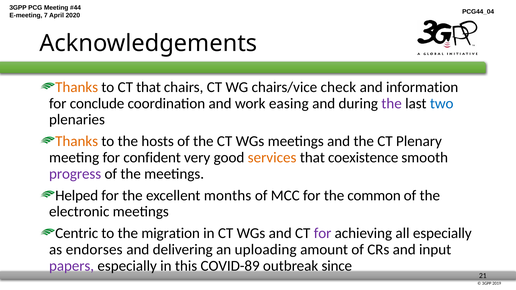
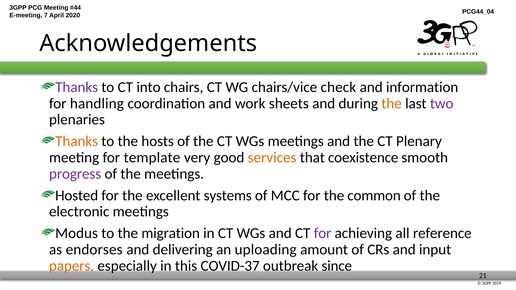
Thanks at (77, 87) colour: orange -> purple
CT that: that -> into
conclude: conclude -> handling
easing: easing -> sheets
the at (392, 103) colour: purple -> orange
two colour: blue -> purple
confident: confident -> template
Helped: Helped -> Hosted
months: months -> systems
Centric: Centric -> Modus
all especially: especially -> reference
papers colour: purple -> orange
COVID-89: COVID-89 -> COVID-37
